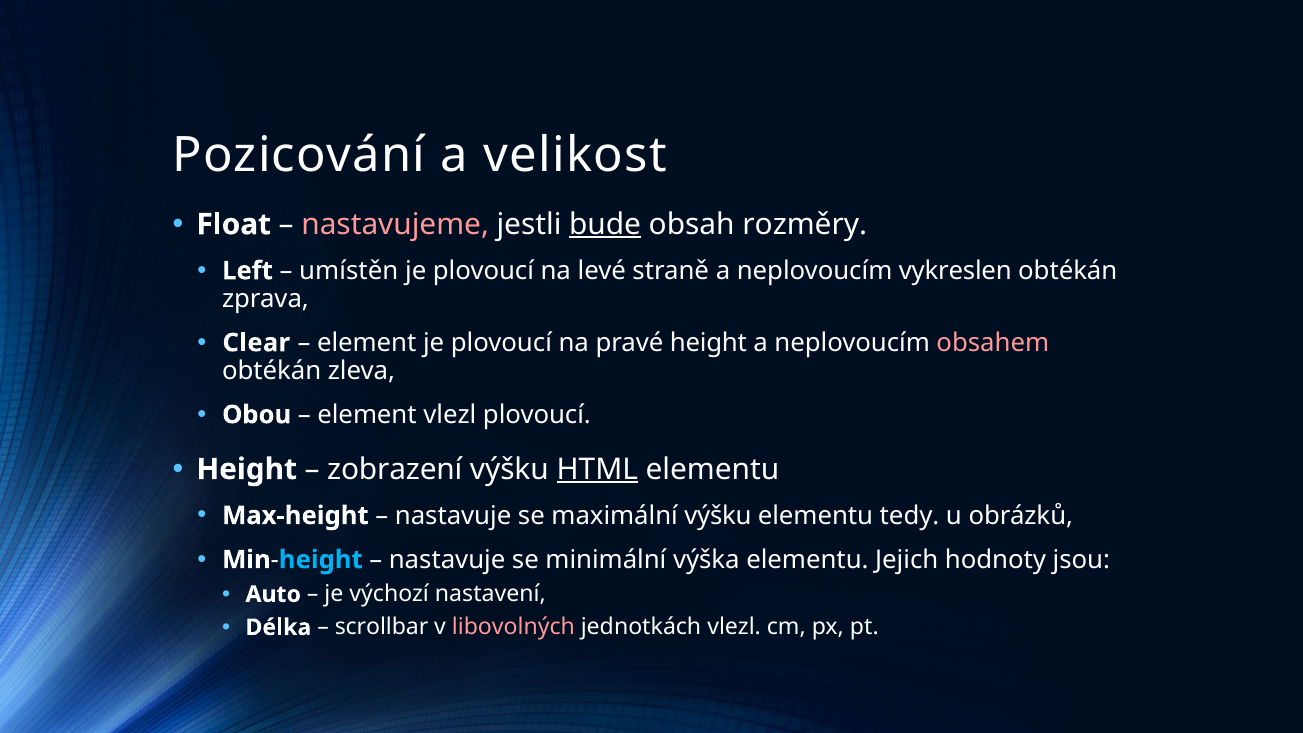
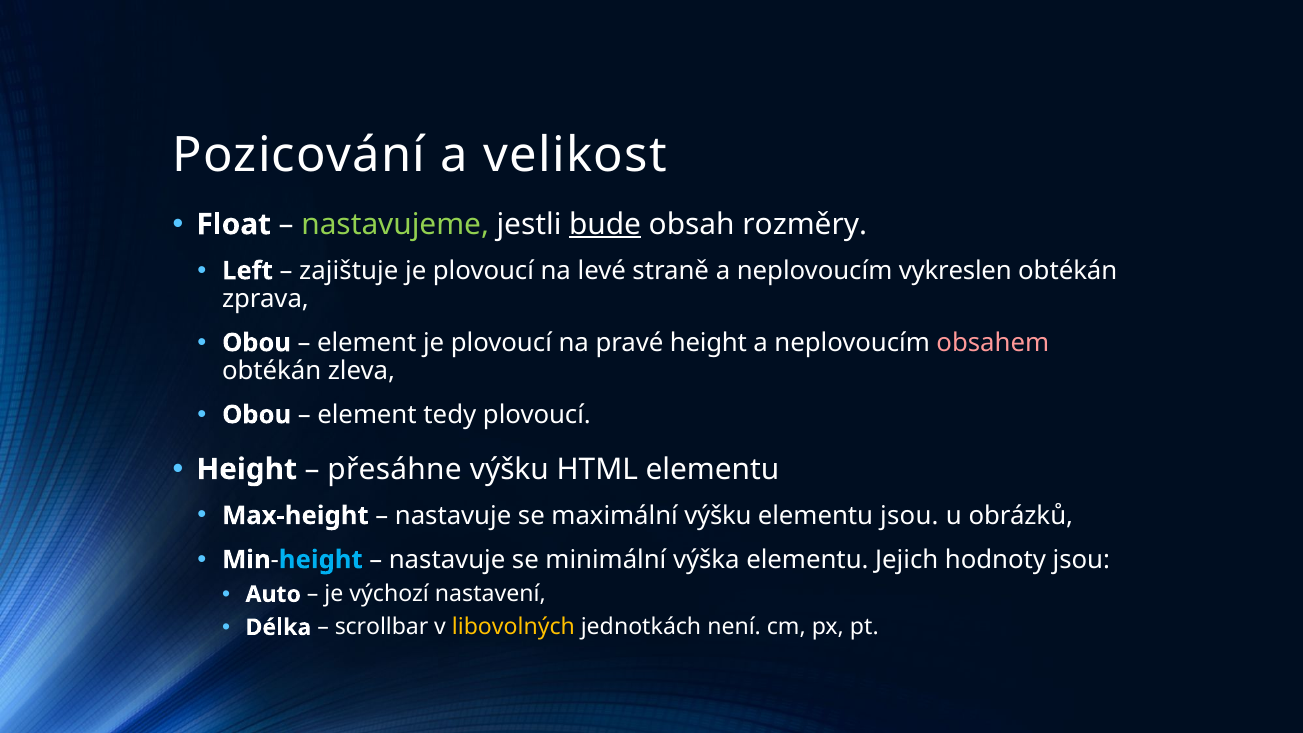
nastavujeme colour: pink -> light green
umístěn: umístěn -> zajištuje
Clear at (256, 343): Clear -> Obou
element vlezl: vlezl -> tedy
zobrazení: zobrazení -> přesáhne
HTML underline: present -> none
elementu tedy: tedy -> jsou
libovolných colour: pink -> yellow
jednotkách vlezl: vlezl -> není
